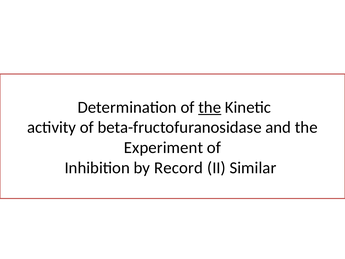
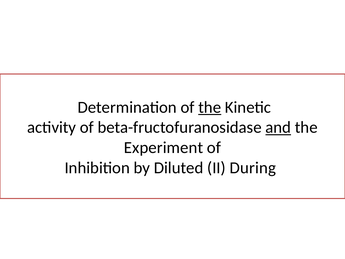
and underline: none -> present
Record: Record -> Diluted
Similar: Similar -> During
